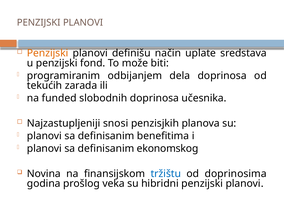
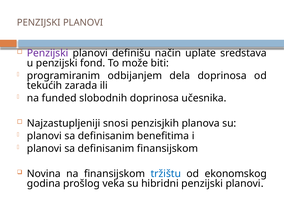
Penzijski at (48, 53) colour: orange -> purple
definisanim ekonomskog: ekonomskog -> finansijskom
doprinosima: doprinosima -> ekonomskog
